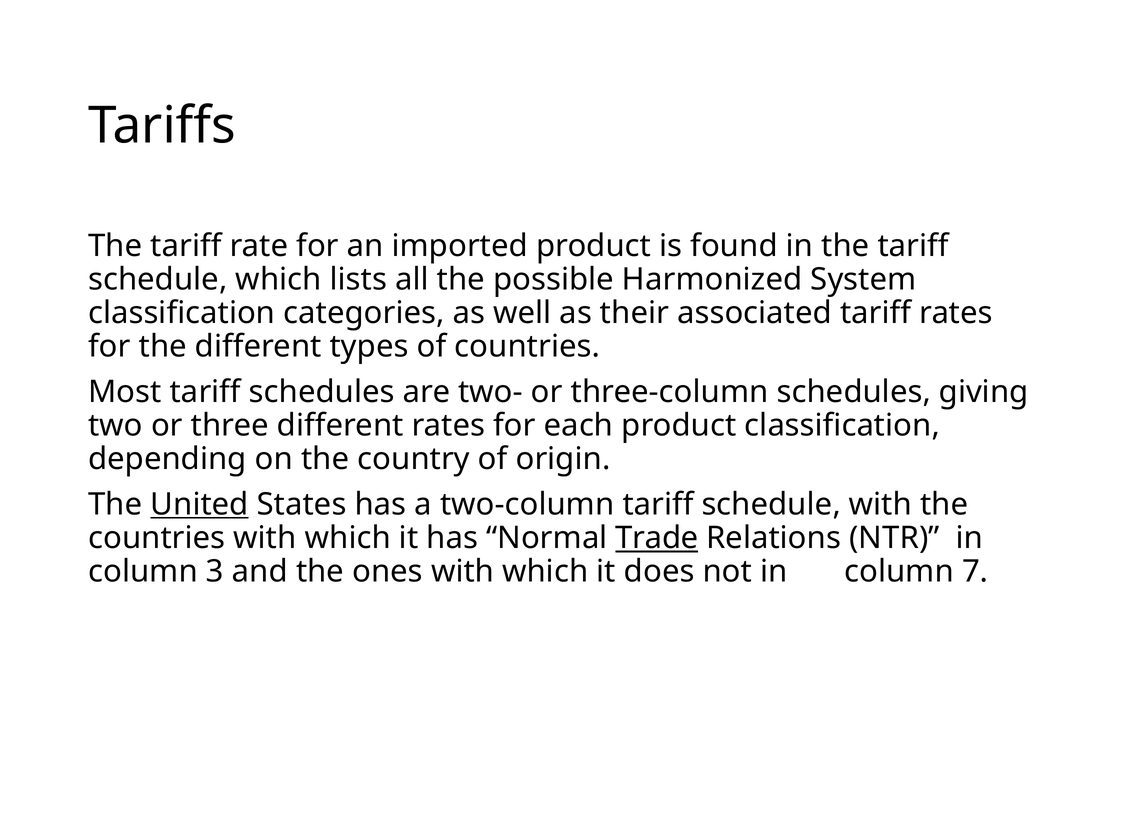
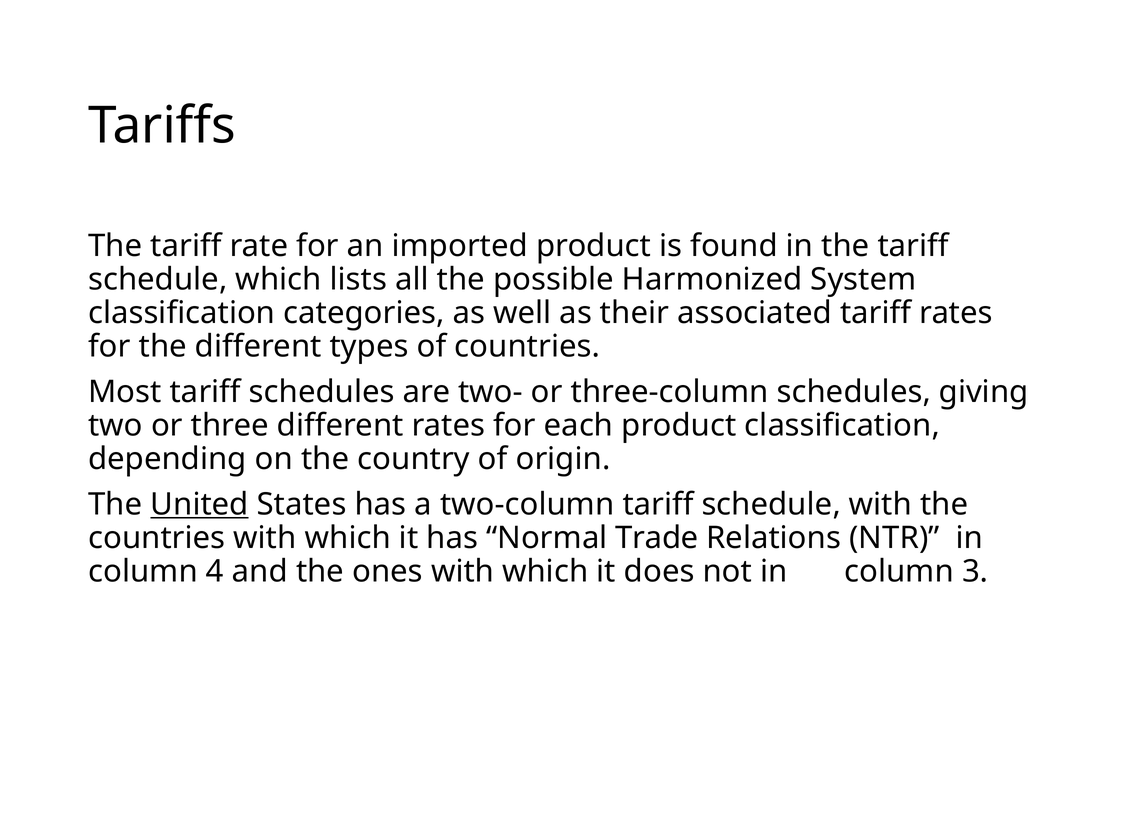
Trade underline: present -> none
3: 3 -> 4
7: 7 -> 3
